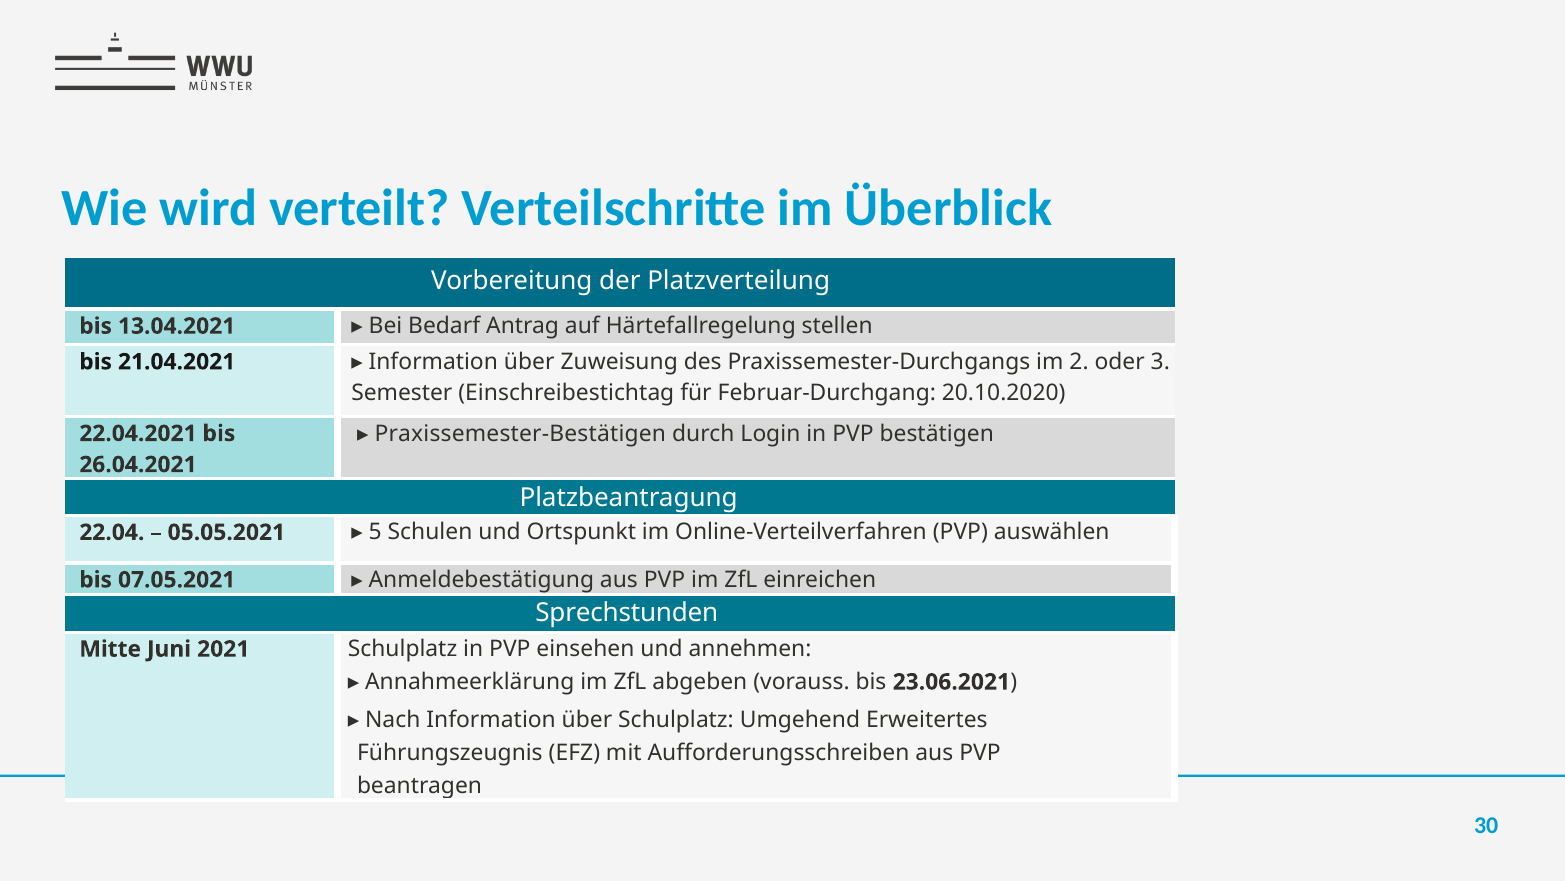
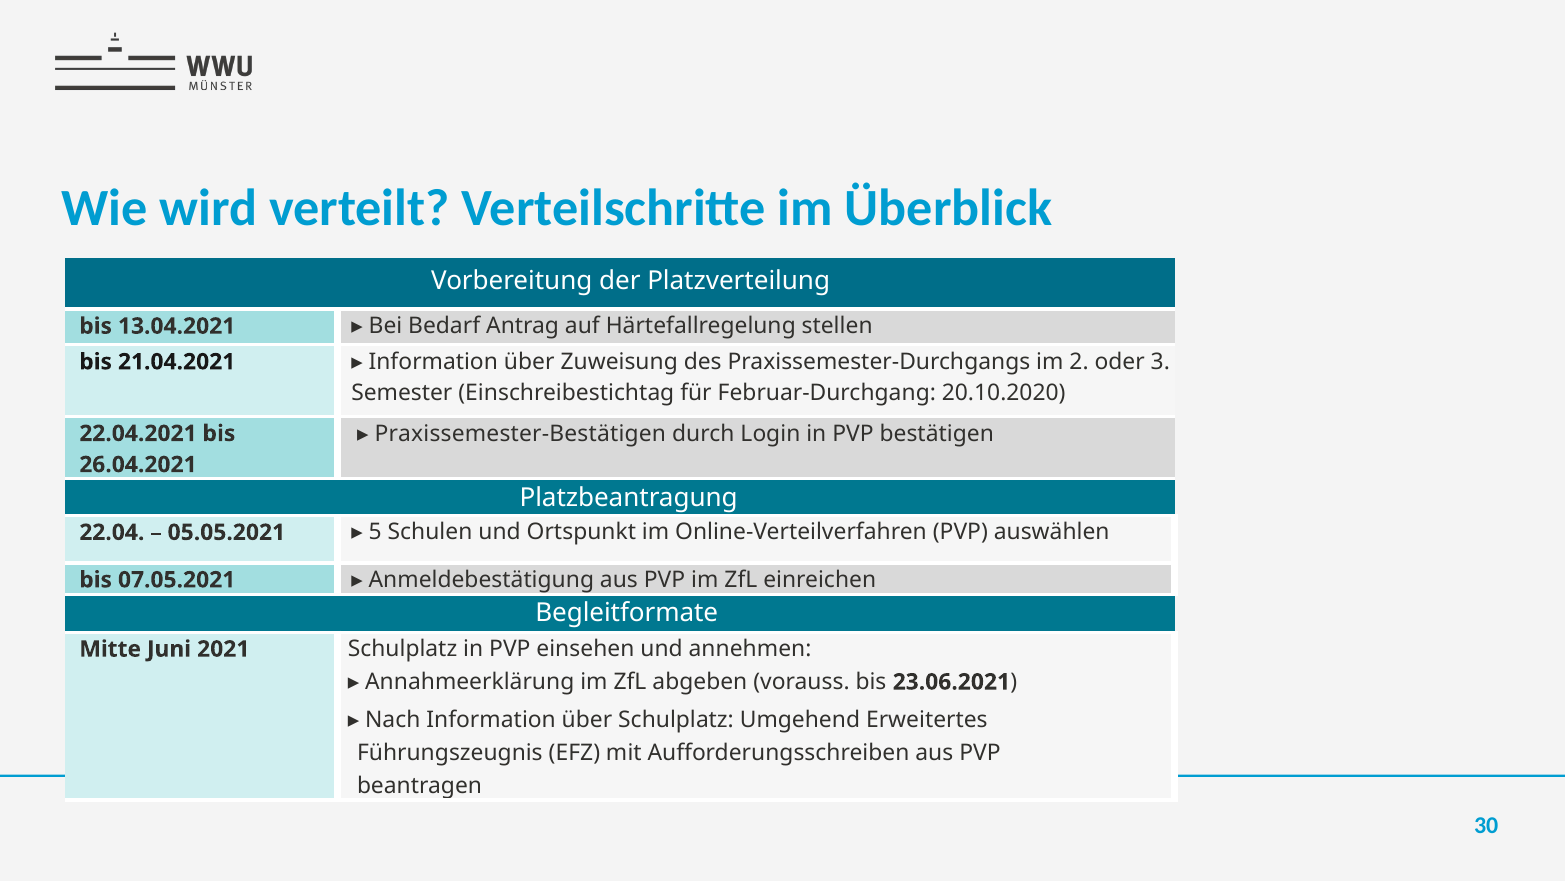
Sprechstunden: Sprechstunden -> Begleitformate
